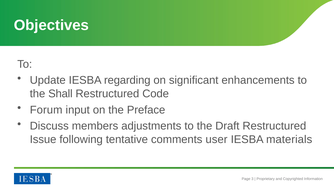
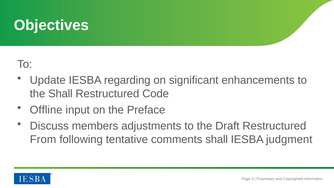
Forum: Forum -> Offline
Issue: Issue -> From
comments user: user -> shall
materials: materials -> judgment
